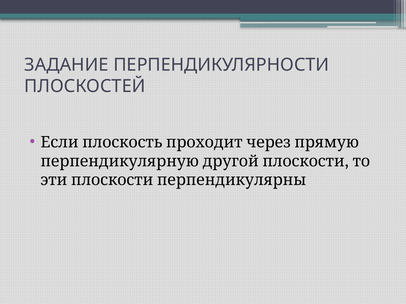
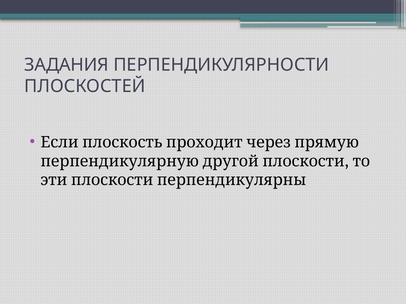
ЗАДАНИЕ: ЗАДАНИЕ -> ЗАДАНИЯ
